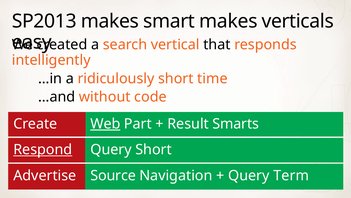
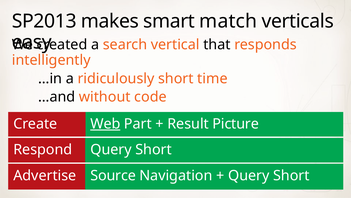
smart makes: makes -> match
Smarts: Smarts -> Picture
Respond underline: present -> none
Term at (291, 175): Term -> Short
